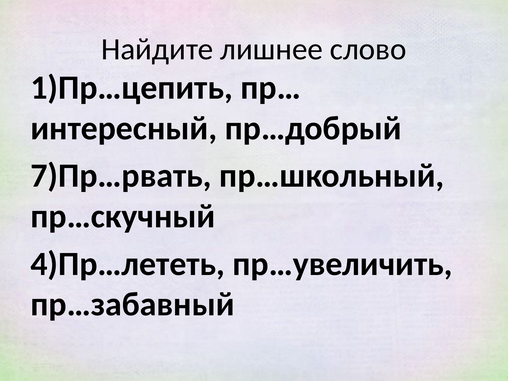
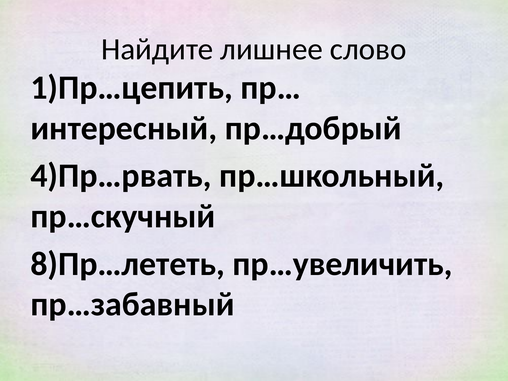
7)Пр…рвать: 7)Пр…рвать -> 4)Пр…рвать
4)Пр…лететь: 4)Пр…лететь -> 8)Пр…лететь
